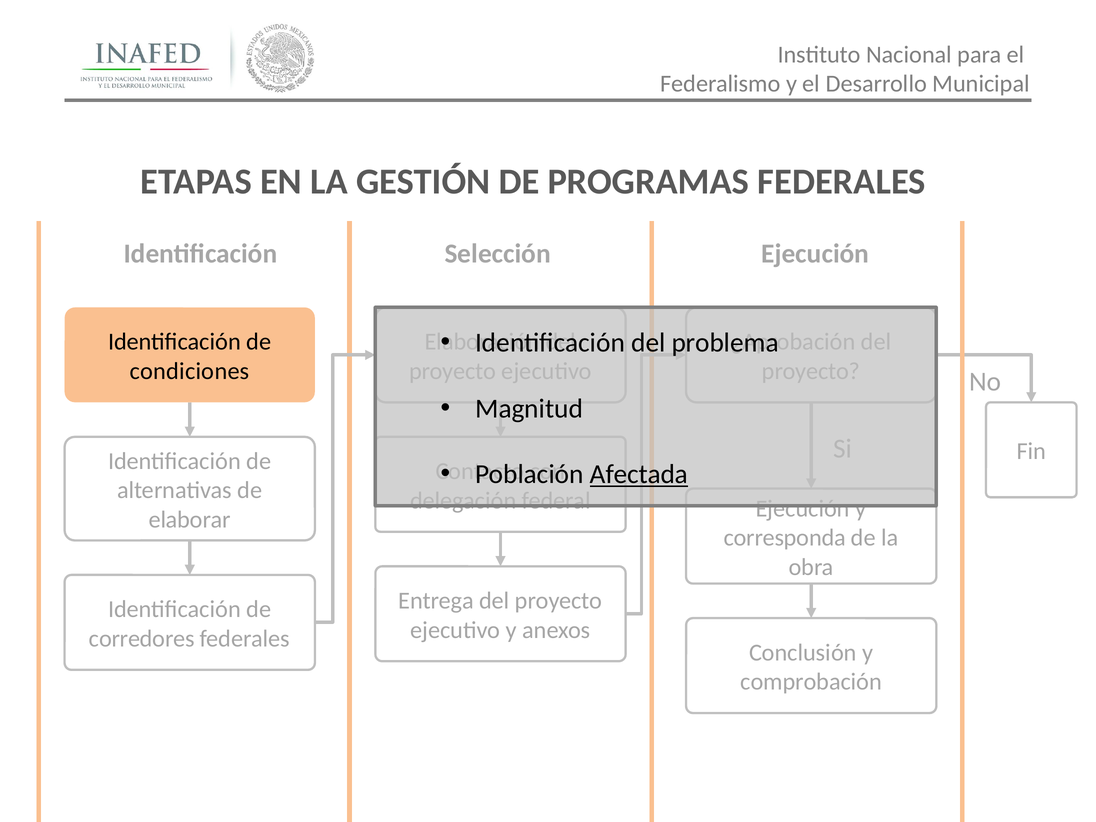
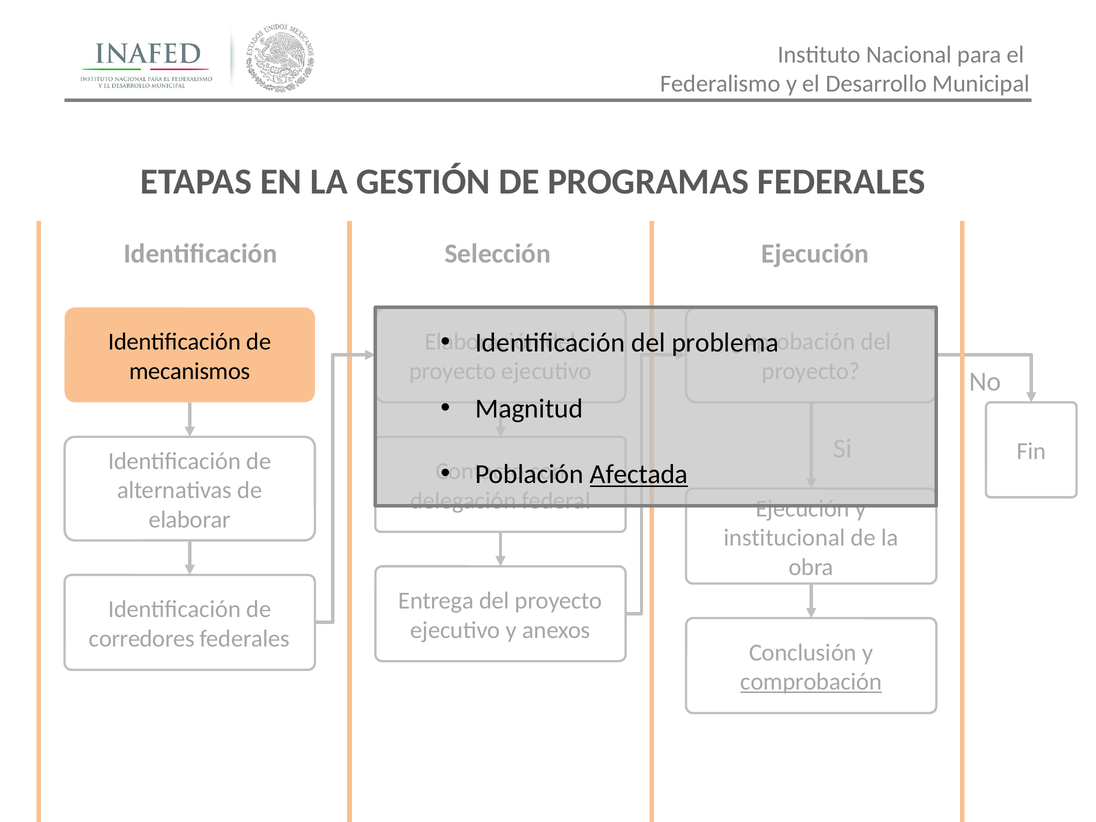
condiciones: condiciones -> mecanismos
corresponda: corresponda -> institucional
comprobación underline: none -> present
